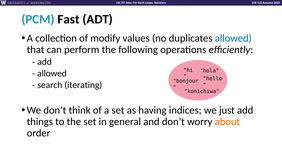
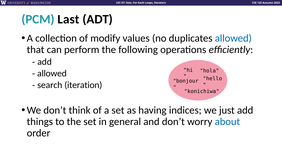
Fast: Fast -> Last
iterating: iterating -> iteration
about colour: orange -> blue
